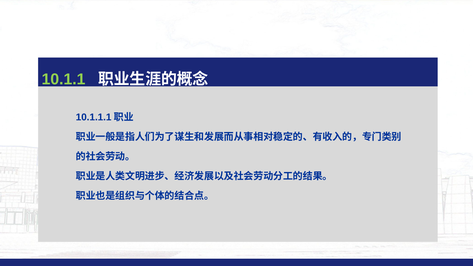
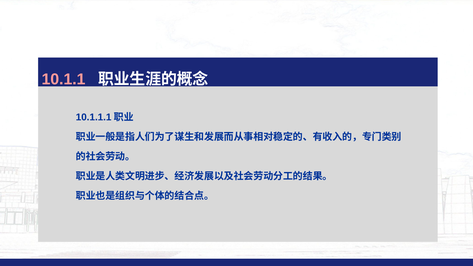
10.1.1 colour: light green -> pink
